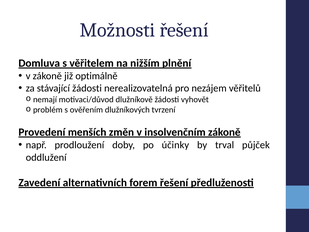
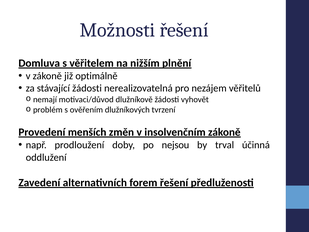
účinky: účinky -> nejsou
půjček: půjček -> účinná
